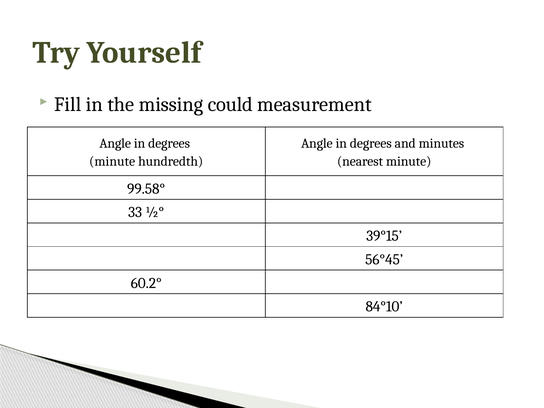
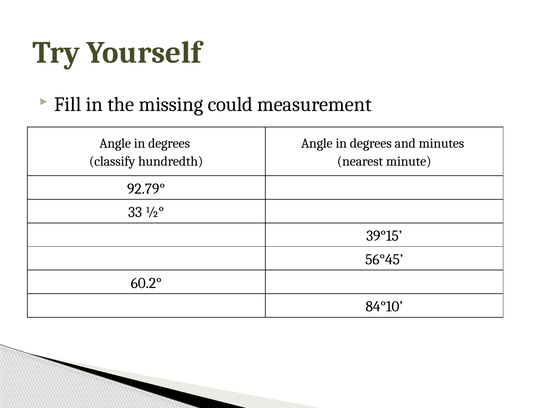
minute at (112, 161): minute -> classify
99.58°: 99.58° -> 92.79°
